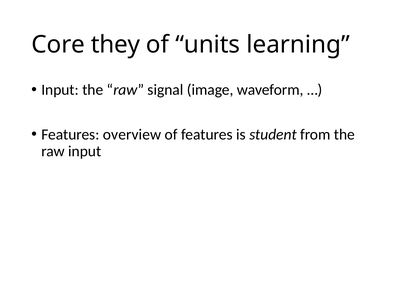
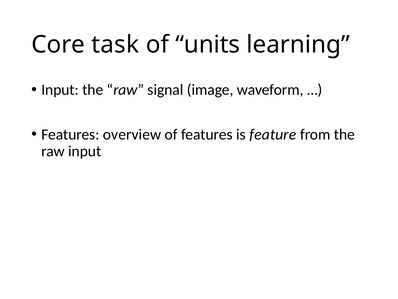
they: they -> task
student: student -> feature
